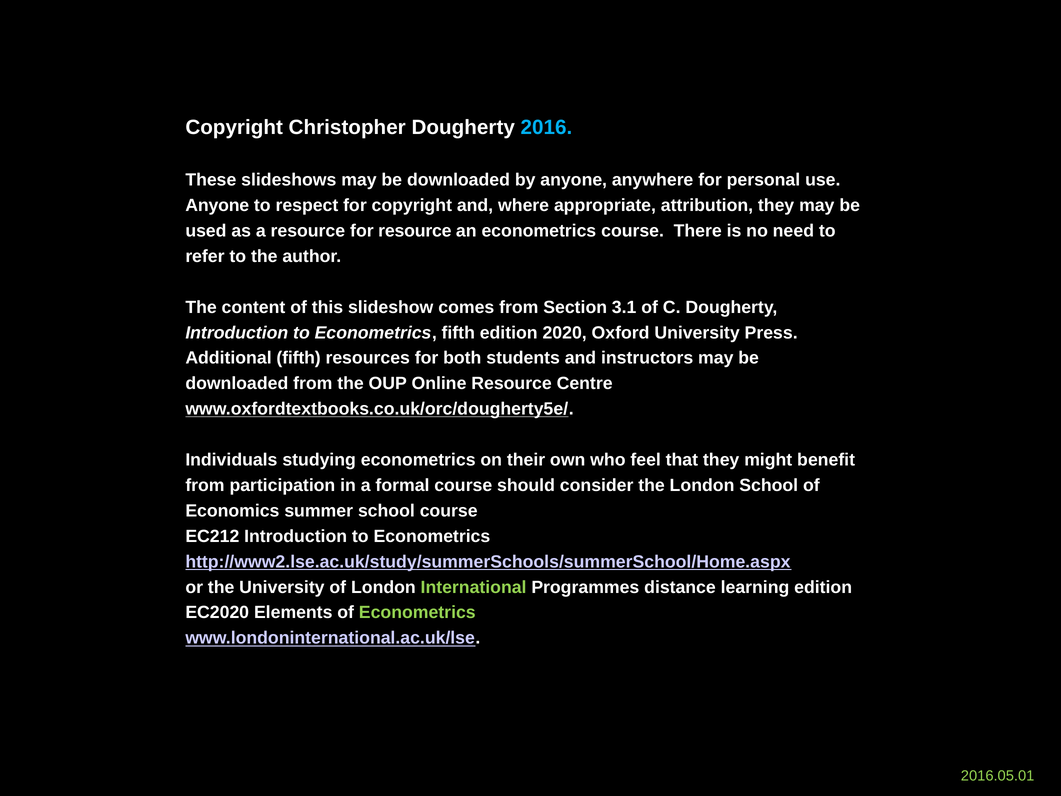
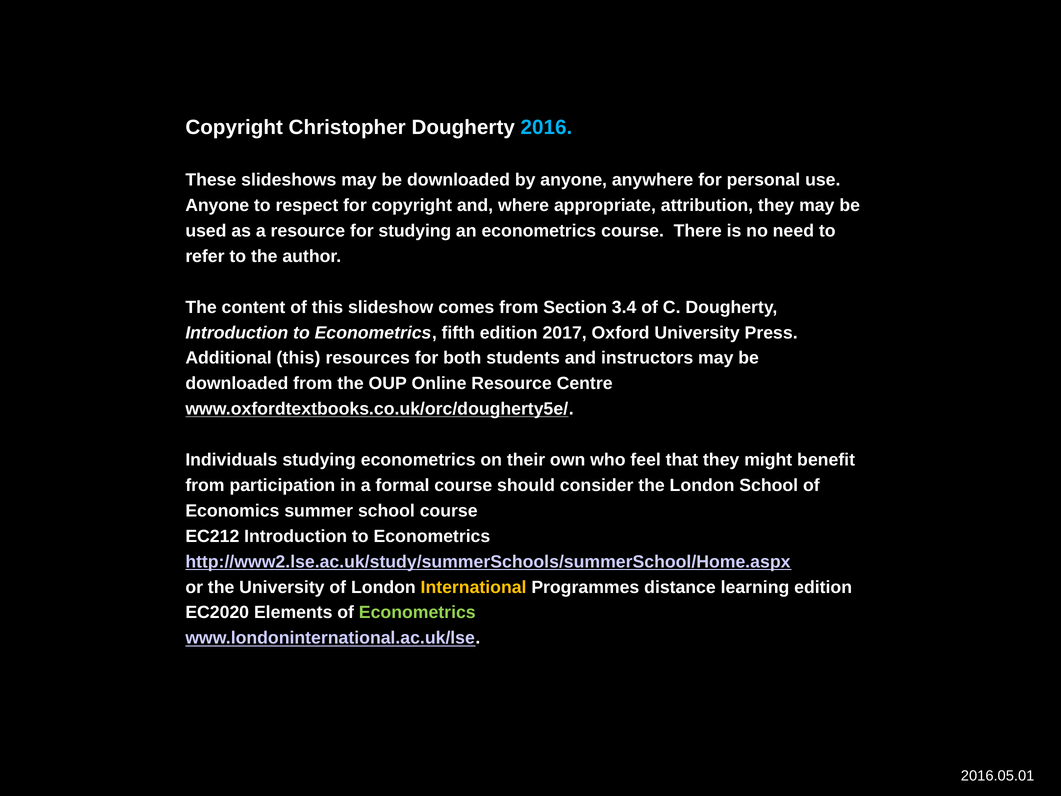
for resource: resource -> studying
3.1: 3.1 -> 3.4
2020: 2020 -> 2017
Additional fifth: fifth -> this
International colour: light green -> yellow
2016.05.01 colour: light green -> white
